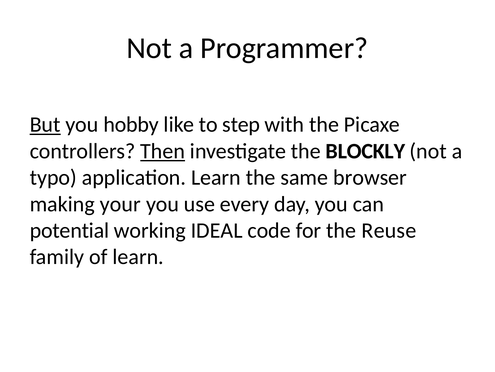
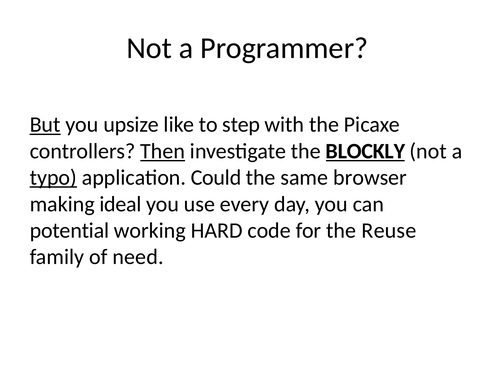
hobby: hobby -> upsize
BLOCKLY underline: none -> present
typo underline: none -> present
application Learn: Learn -> Could
your: your -> ideal
IDEAL: IDEAL -> HARD
of learn: learn -> need
